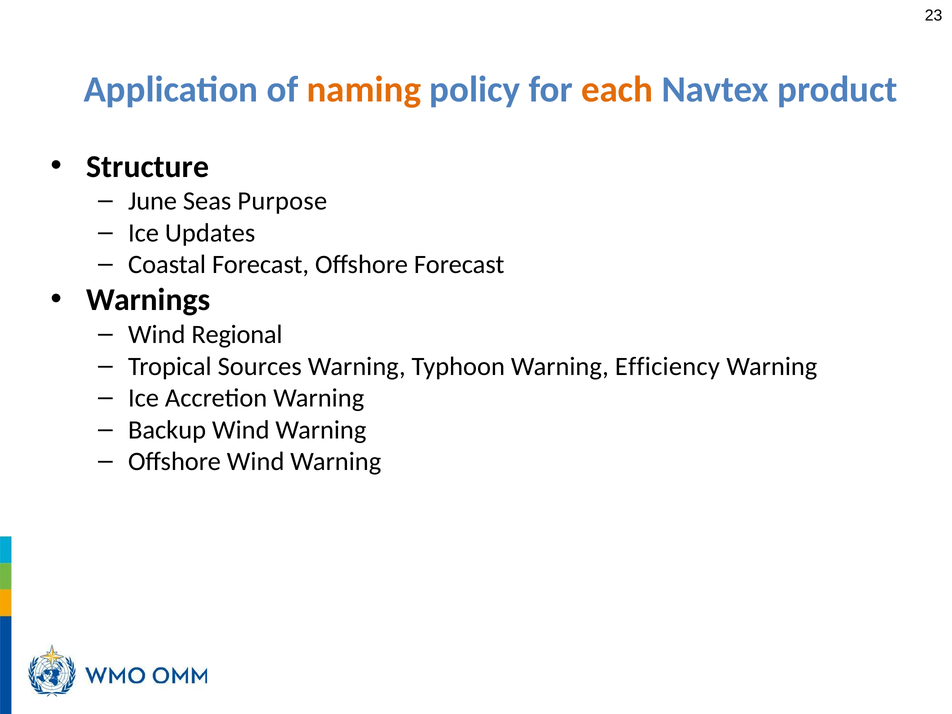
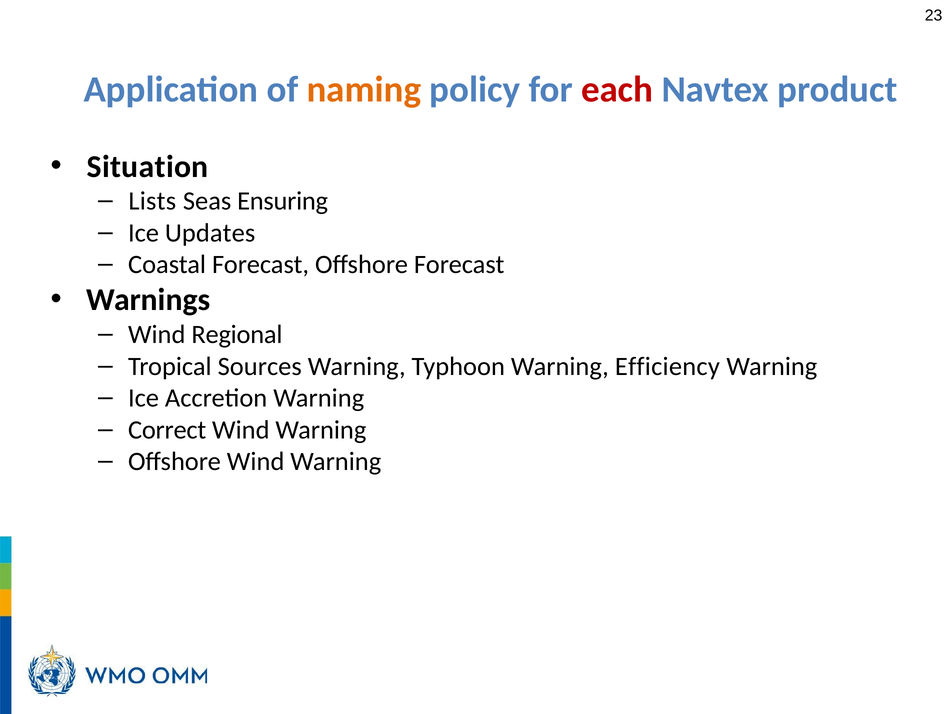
each colour: orange -> red
Structure: Structure -> Situation
June: June -> Lists
Purpose: Purpose -> Ensuring
Backup: Backup -> Correct
